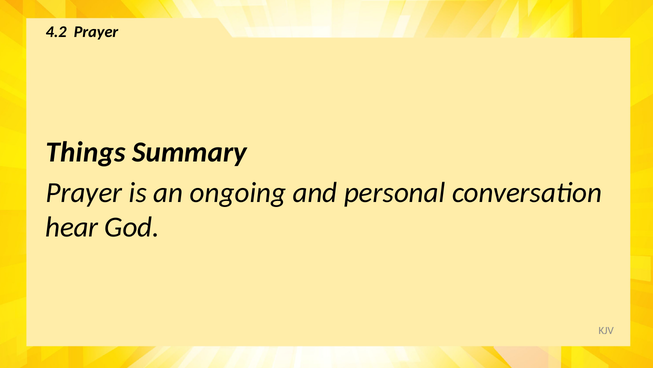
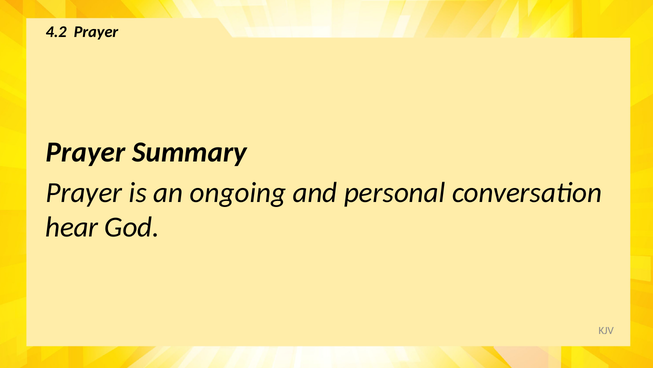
Things at (86, 152): Things -> Prayer
